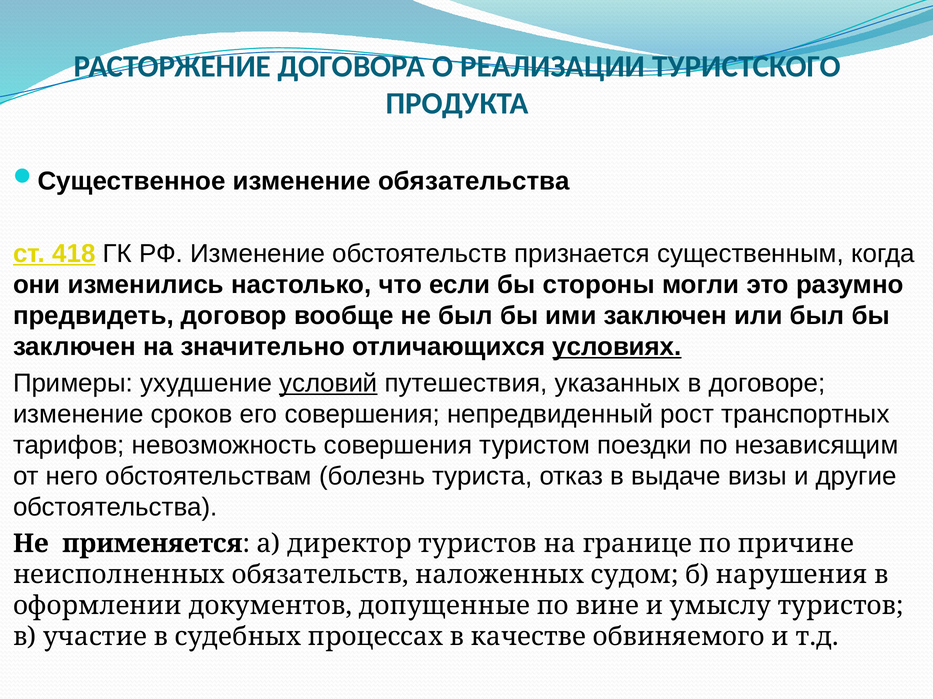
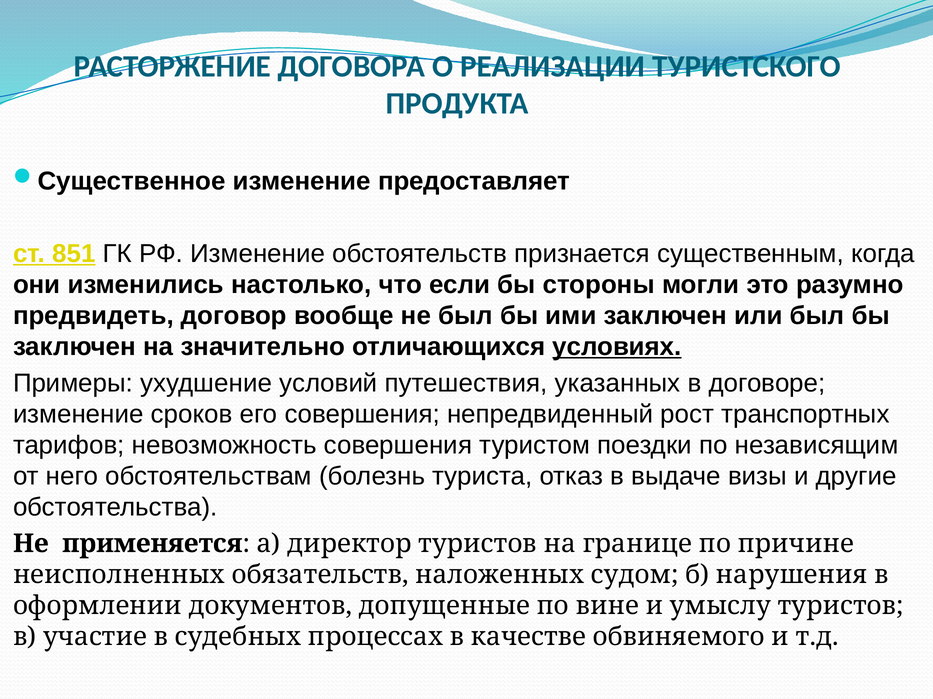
обязательства: обязательства -> предоставляет
418: 418 -> 851
условий underline: present -> none
